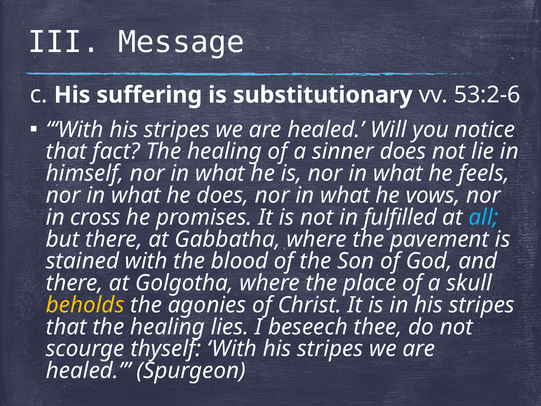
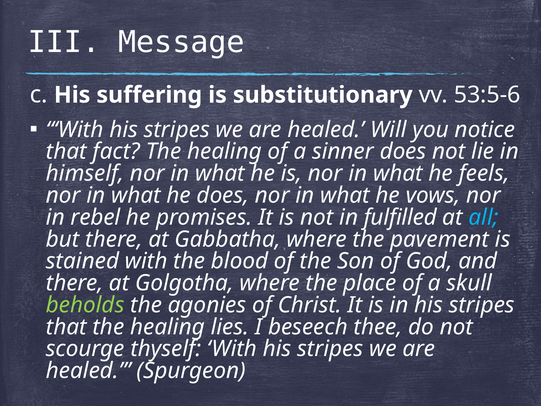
53:2-6: 53:2-6 -> 53:5-6
cross: cross -> rebel
beholds colour: yellow -> light green
